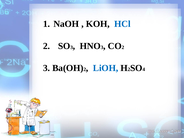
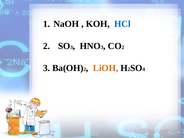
LiOH colour: blue -> orange
